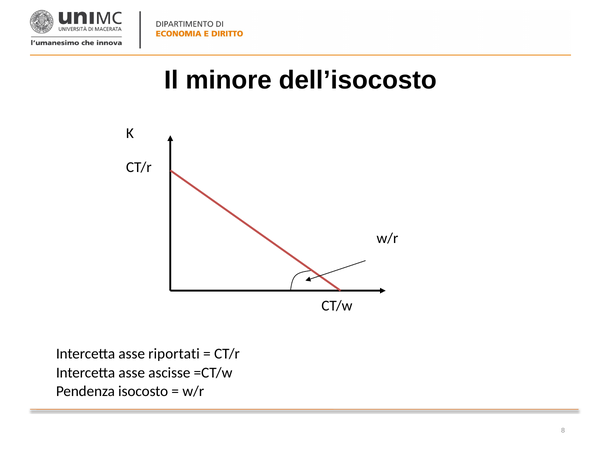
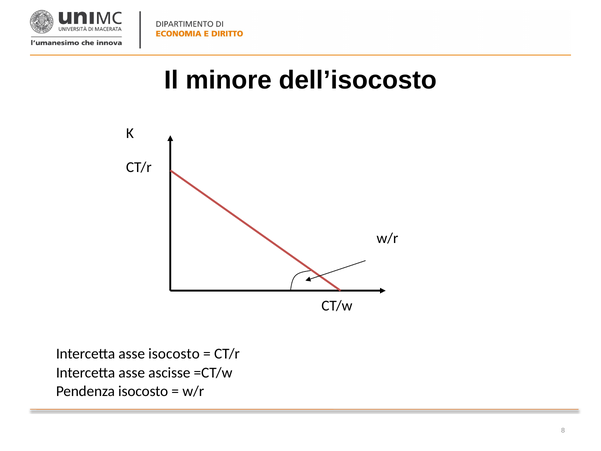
asse riportati: riportati -> isocosto
